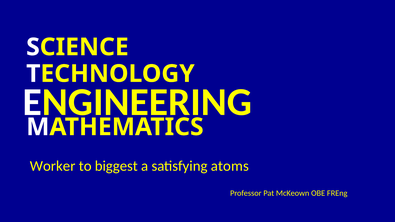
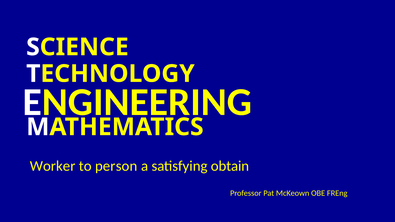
biggest: biggest -> person
atoms: atoms -> obtain
